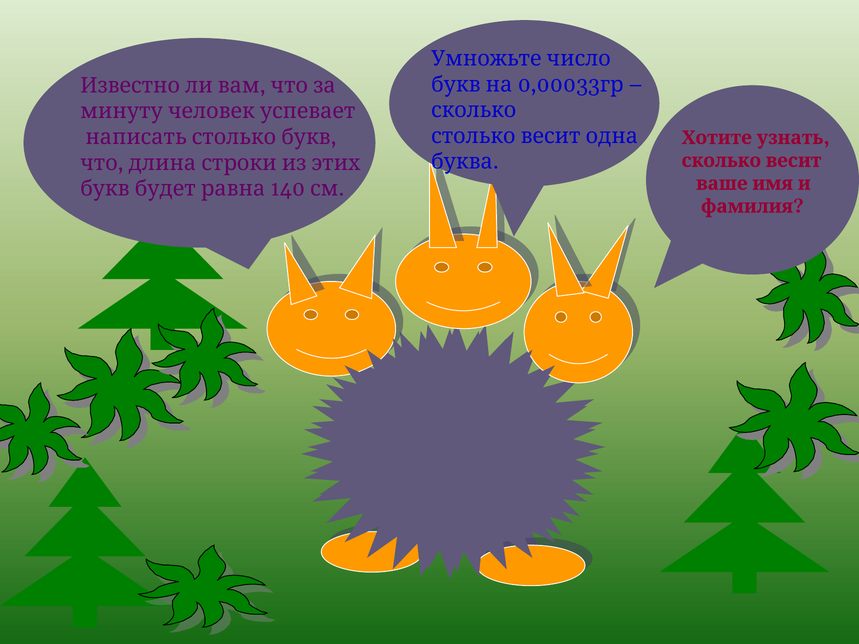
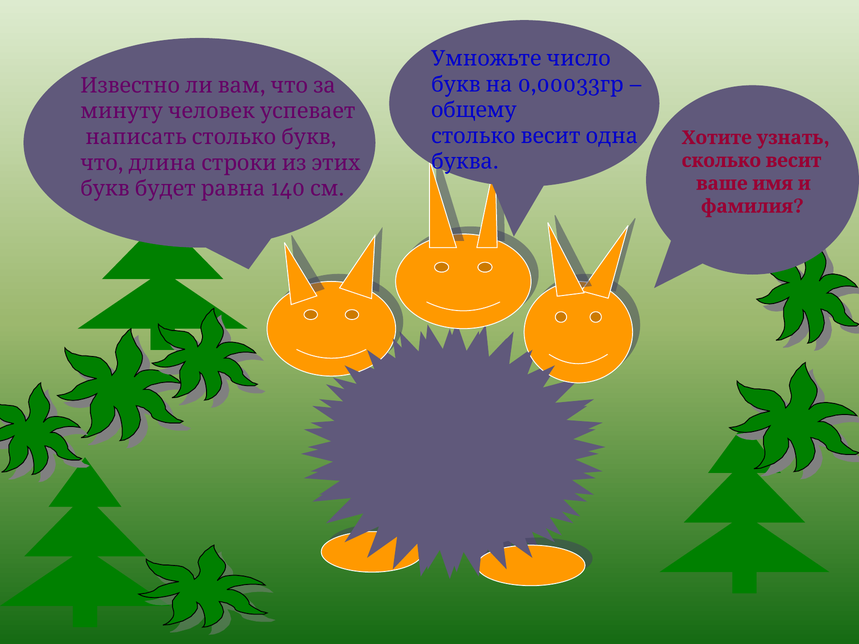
сколько: сколько -> общему
